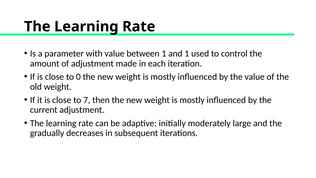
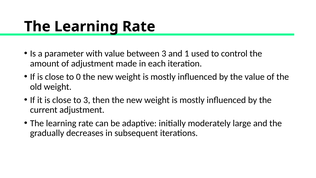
between 1: 1 -> 3
to 7: 7 -> 3
